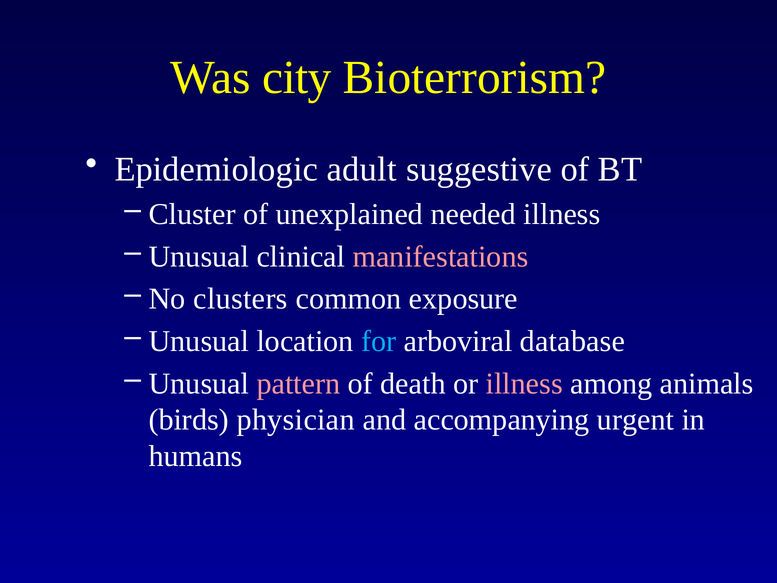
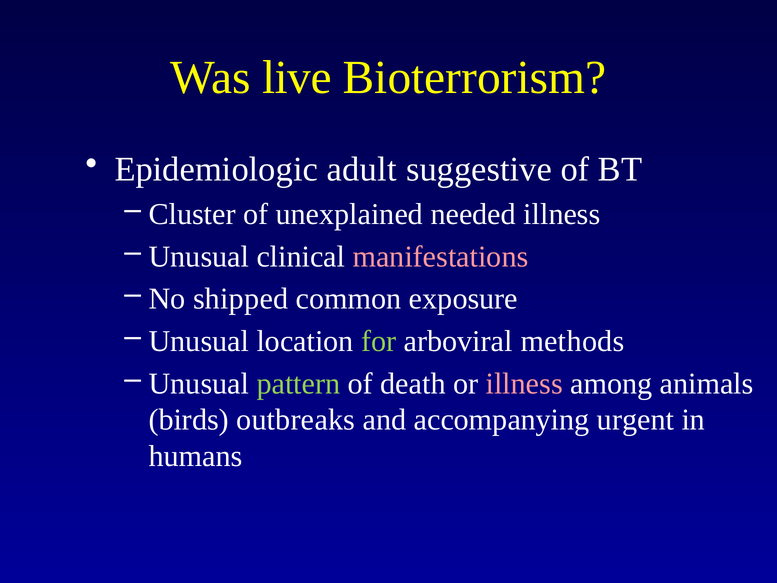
city: city -> live
clusters: clusters -> shipped
for colour: light blue -> light green
database: database -> methods
pattern colour: pink -> light green
physician: physician -> outbreaks
